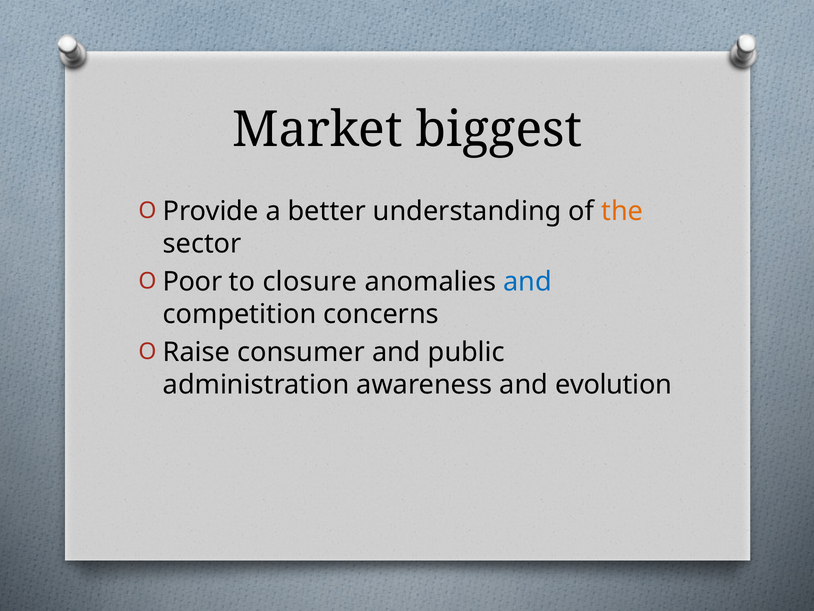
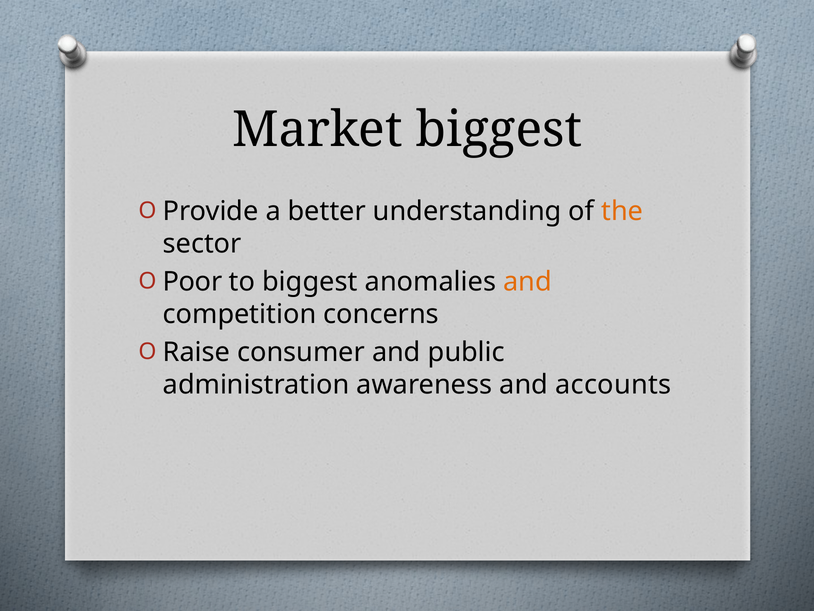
to closure: closure -> biggest
and at (528, 281) colour: blue -> orange
evolution: evolution -> accounts
